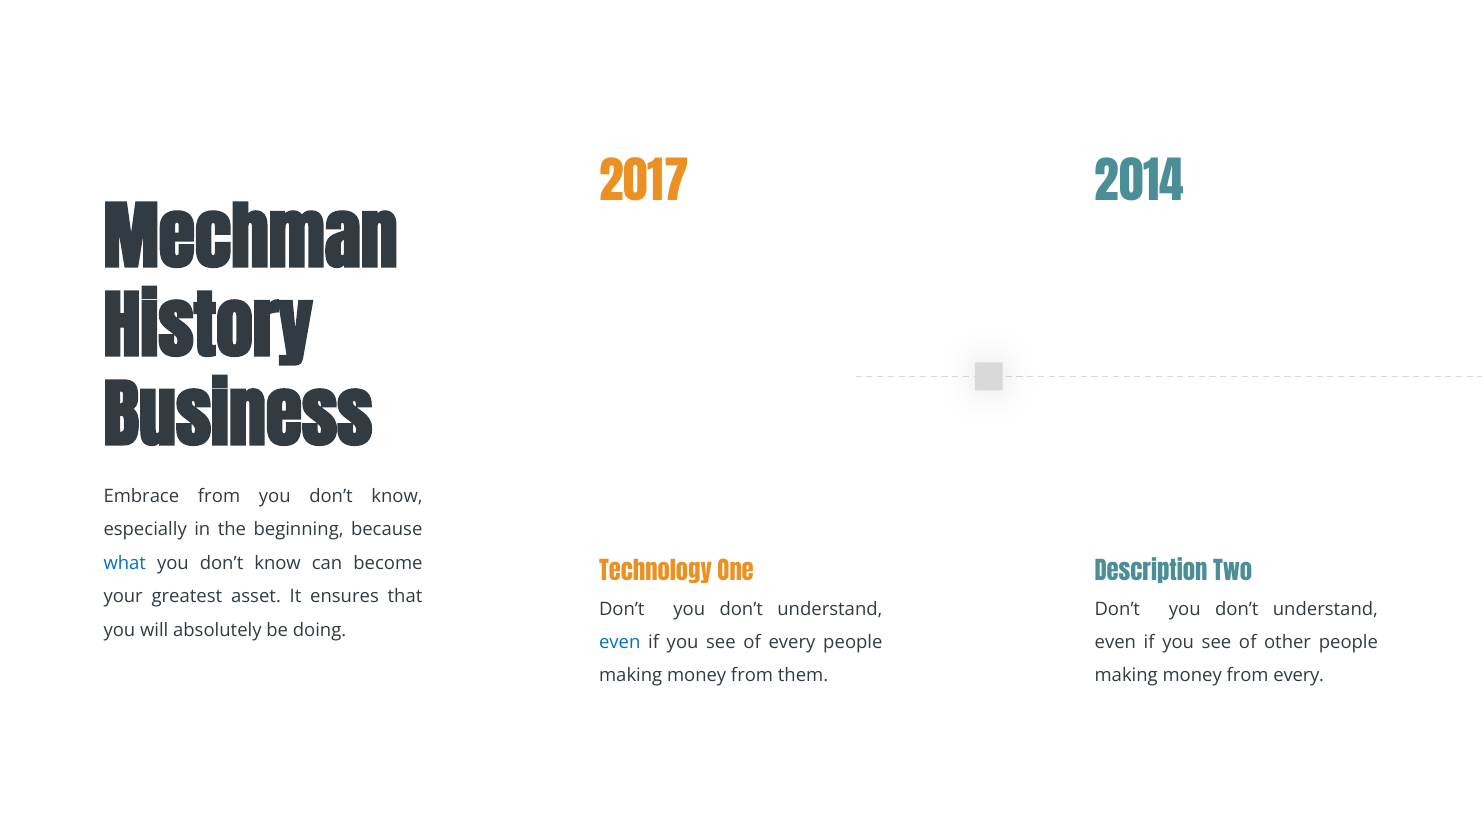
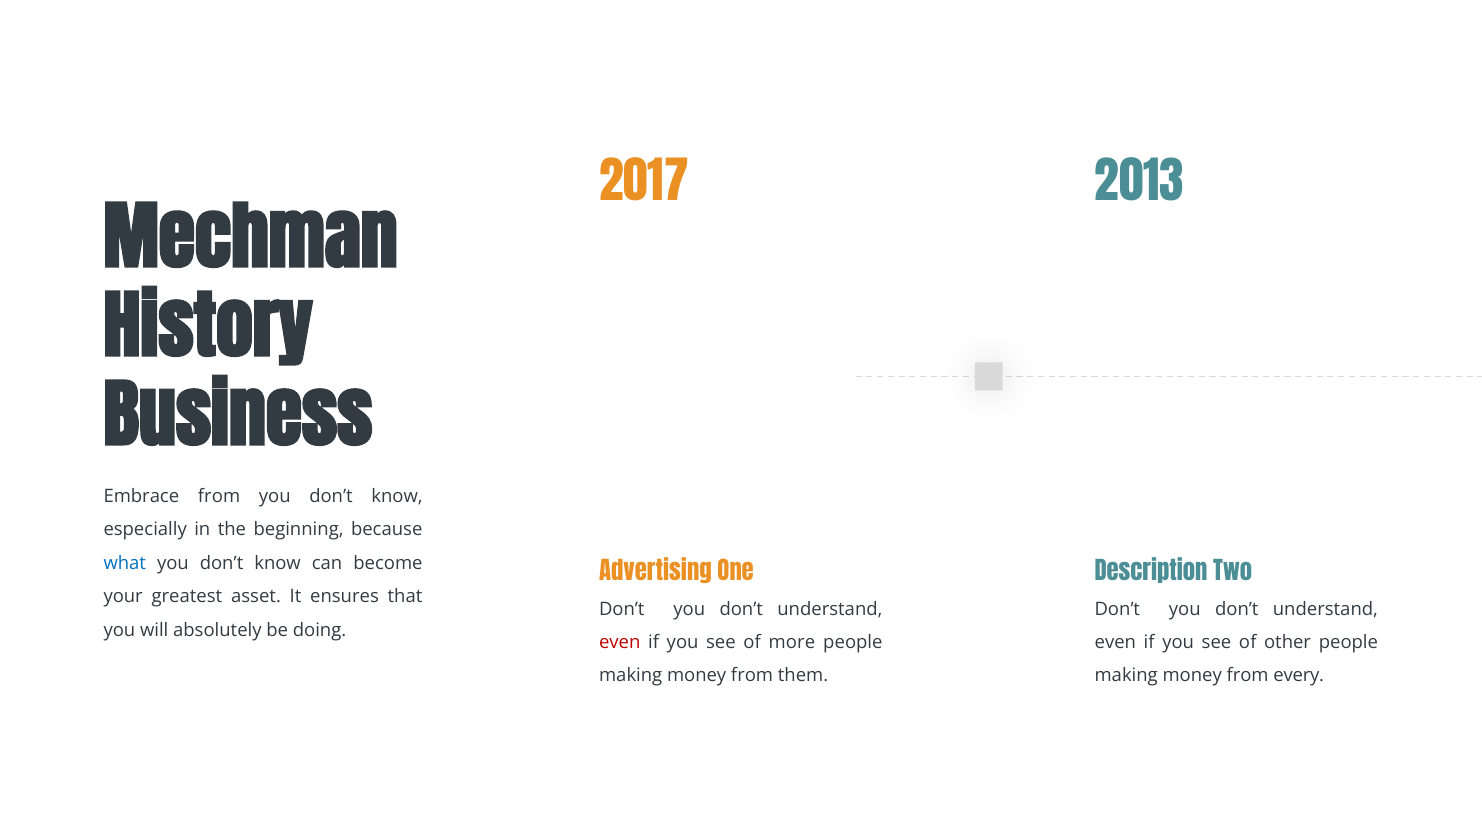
2014: 2014 -> 2013
Technology: Technology -> Advertising
even at (620, 642) colour: blue -> red
of every: every -> more
